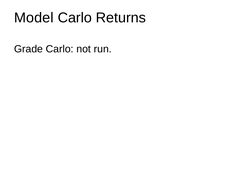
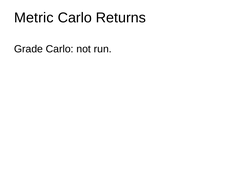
Model: Model -> Metric
